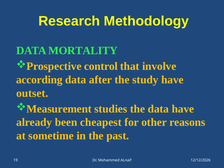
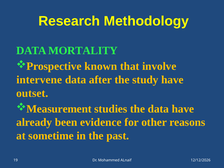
control: control -> known
according: according -> intervene
cheapest: cheapest -> evidence
